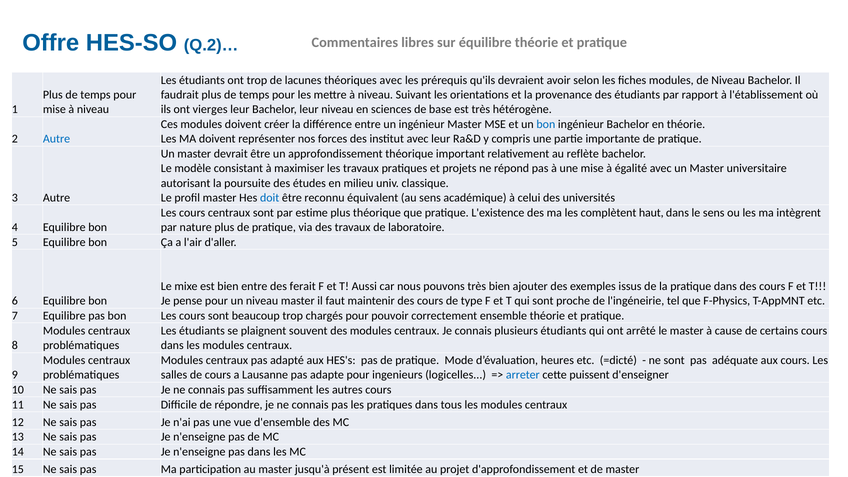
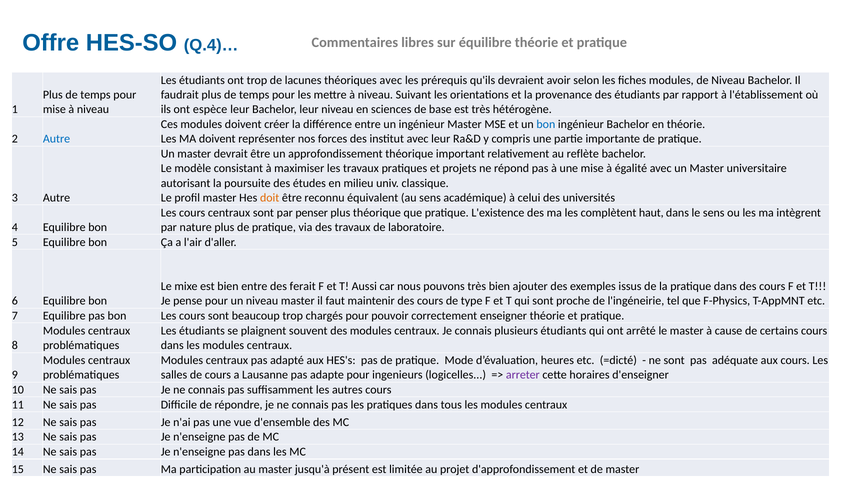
Q.2)…: Q.2)… -> Q.4)…
vierges: vierges -> espèce
doit colour: blue -> orange
estime: estime -> penser
ensemble: ensemble -> enseigner
arreter colour: blue -> purple
puissent: puissent -> horaires
